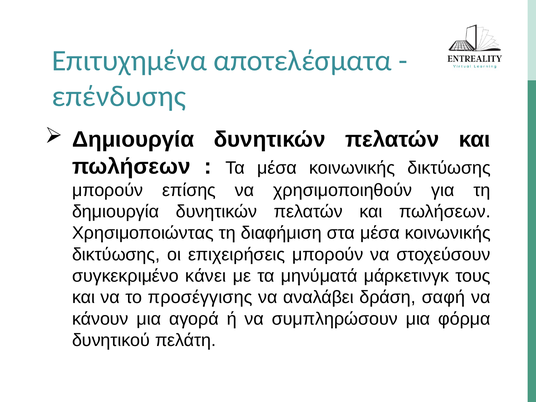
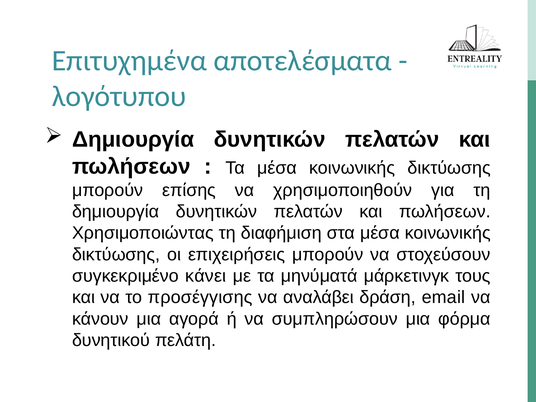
επένδυσης: επένδυσης -> λογότυπου
σαφή: σαφή -> email
